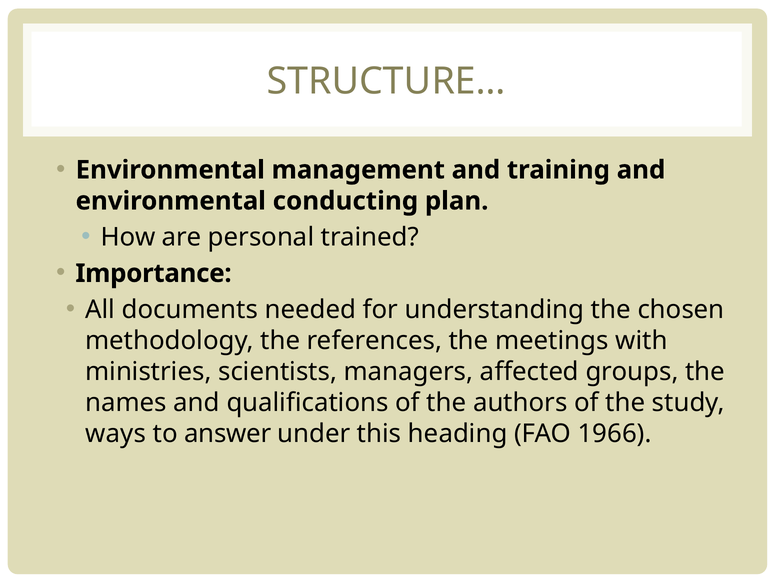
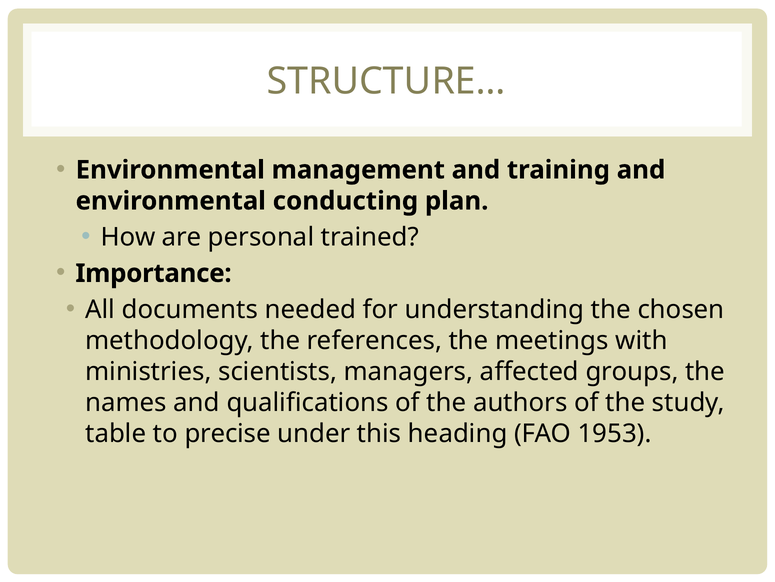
ways: ways -> table
answer: answer -> precise
1966: 1966 -> 1953
